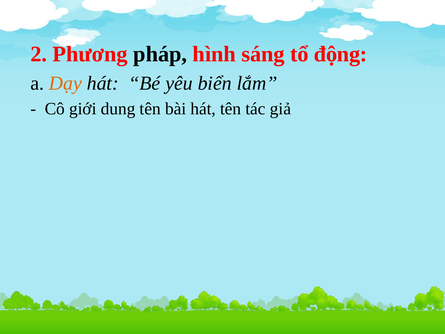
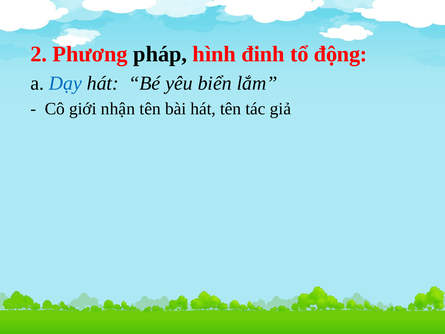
sáng: sáng -> đinh
Dạy colour: orange -> blue
dung: dung -> nhận
